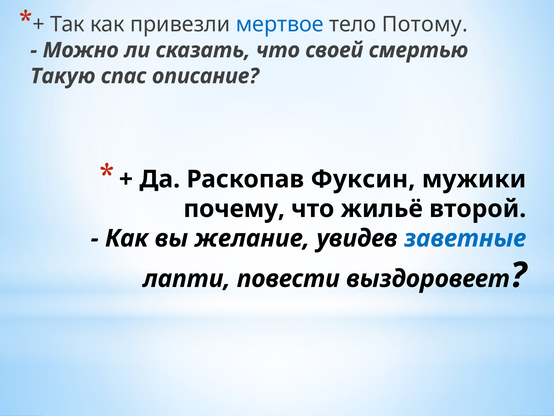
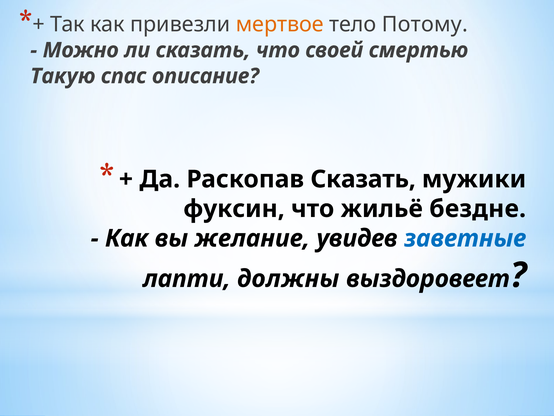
мертвое colour: blue -> orange
Раскопав Фуксин: Фуксин -> Сказать
почему: почему -> фуксин
второй: второй -> бездне
повести: повести -> должны
